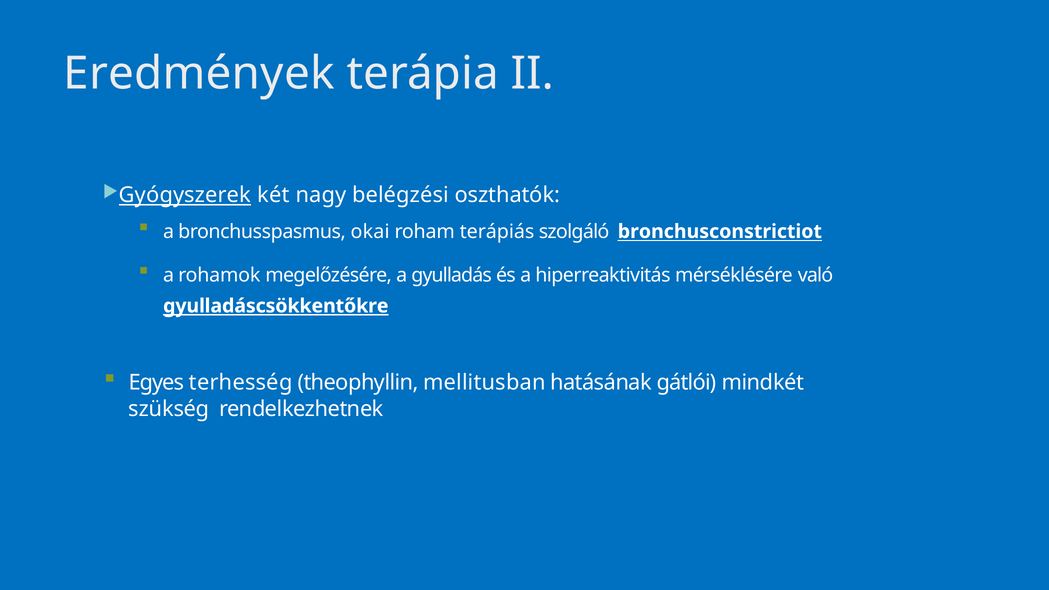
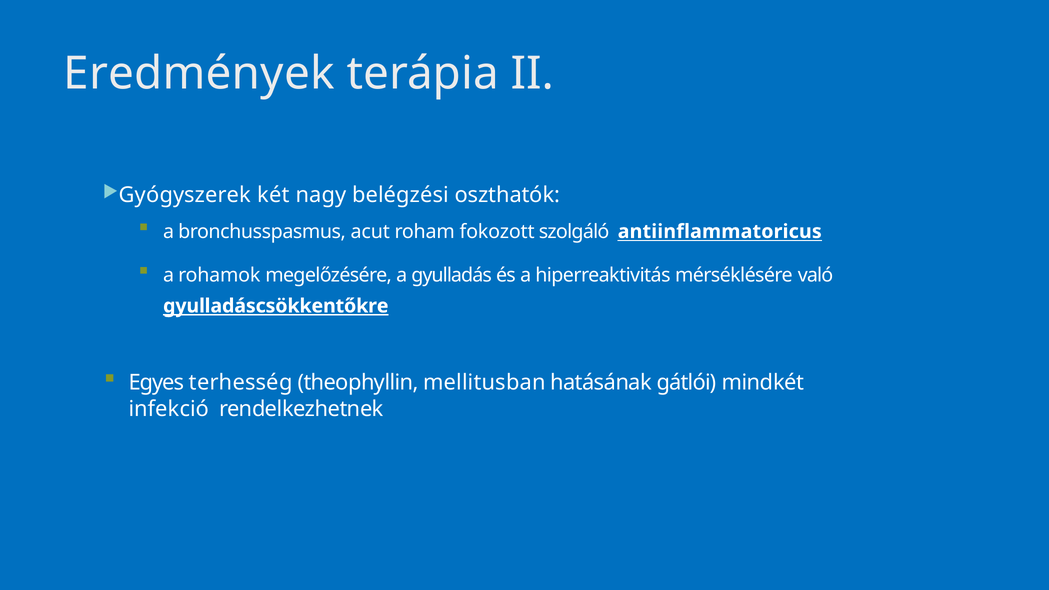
Gyógyszerek underline: present -> none
okai: okai -> acut
terápiás: terápiás -> fokozott
bronchusconstrictiot: bronchusconstrictiot -> antiinflammatoricus
szükség: szükség -> infekció
